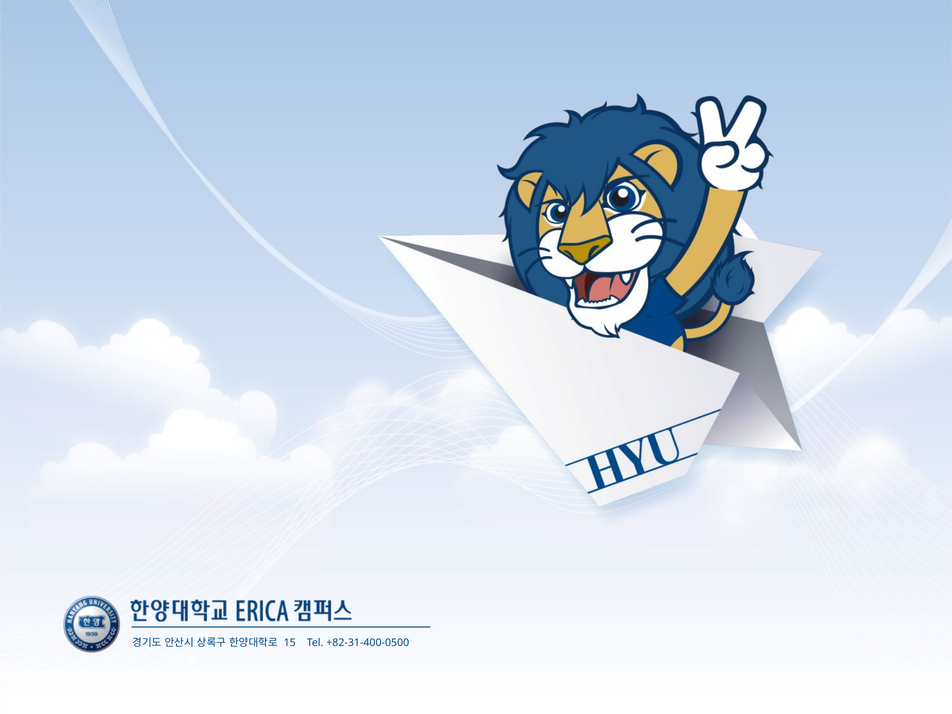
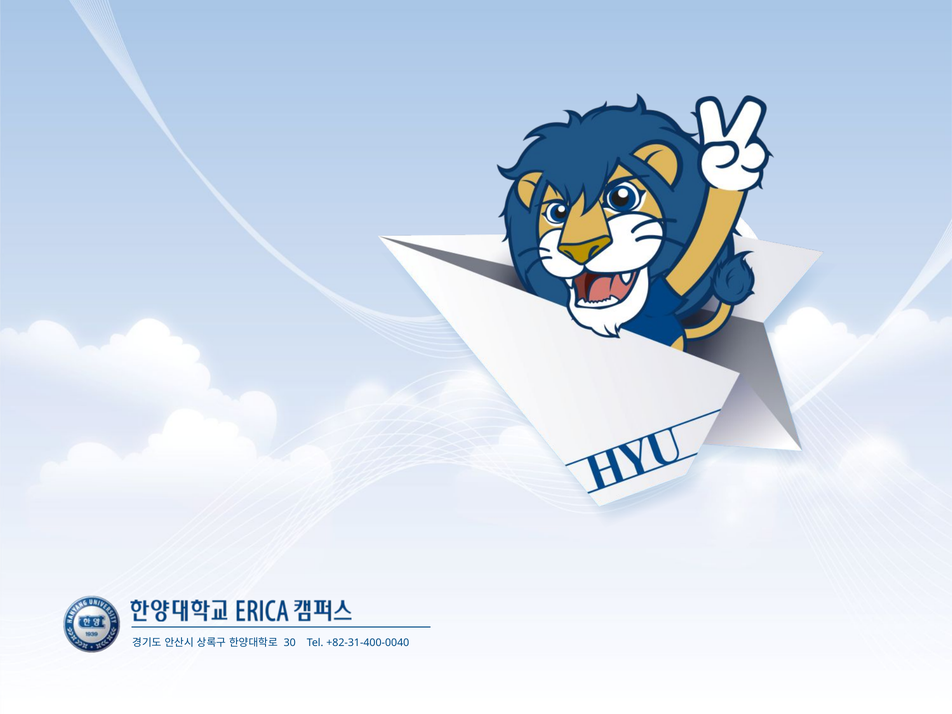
15: 15 -> 30
+82-31-400-0500: +82-31-400-0500 -> +82-31-400-0040
